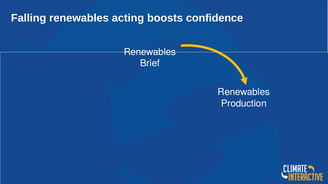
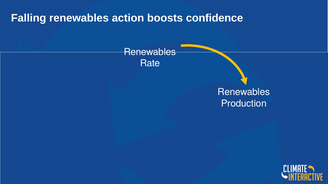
acting: acting -> action
Brief: Brief -> Rate
